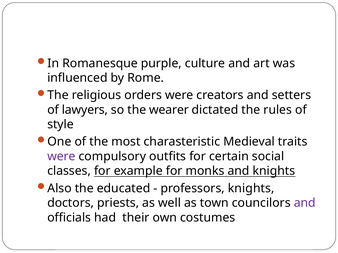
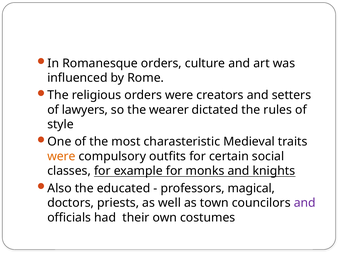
Romanesque purple: purple -> orders
were at (61, 157) colour: purple -> orange
professors knights: knights -> magical
